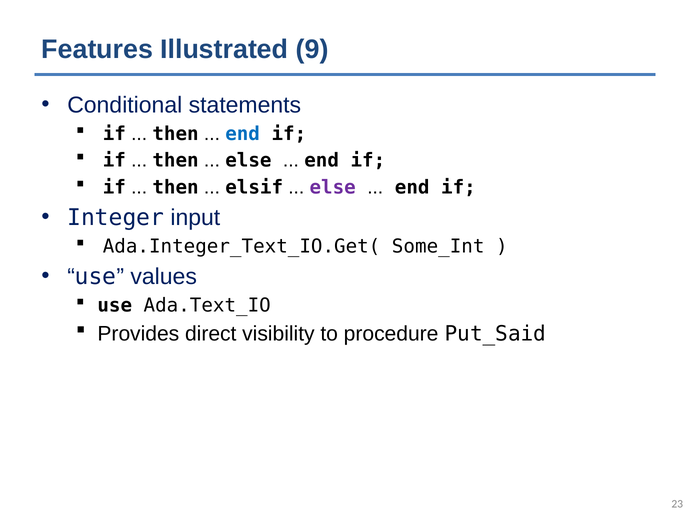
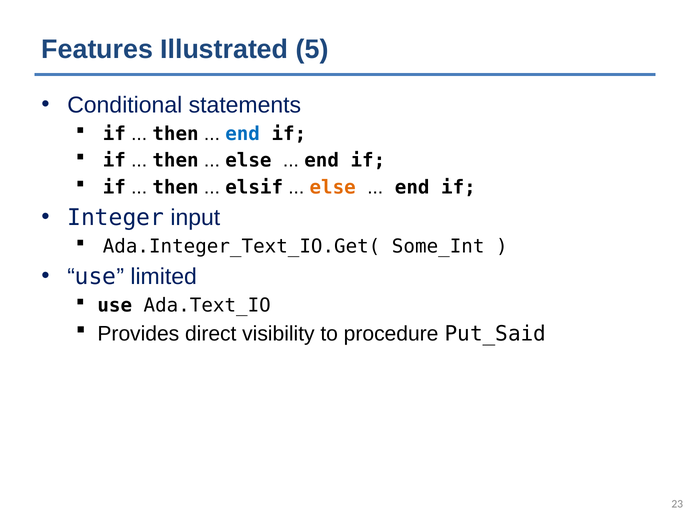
9: 9 -> 5
else at (333, 188) colour: purple -> orange
values: values -> limited
